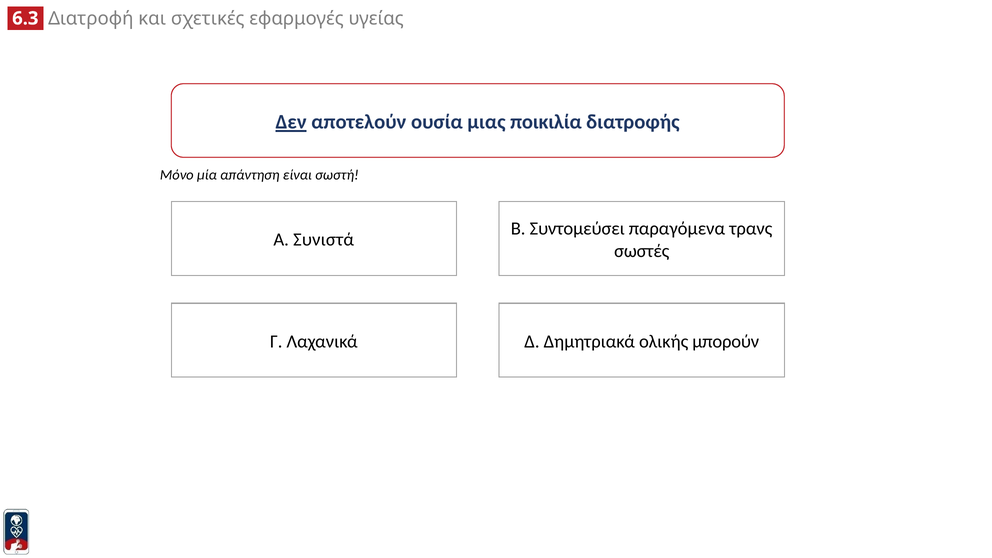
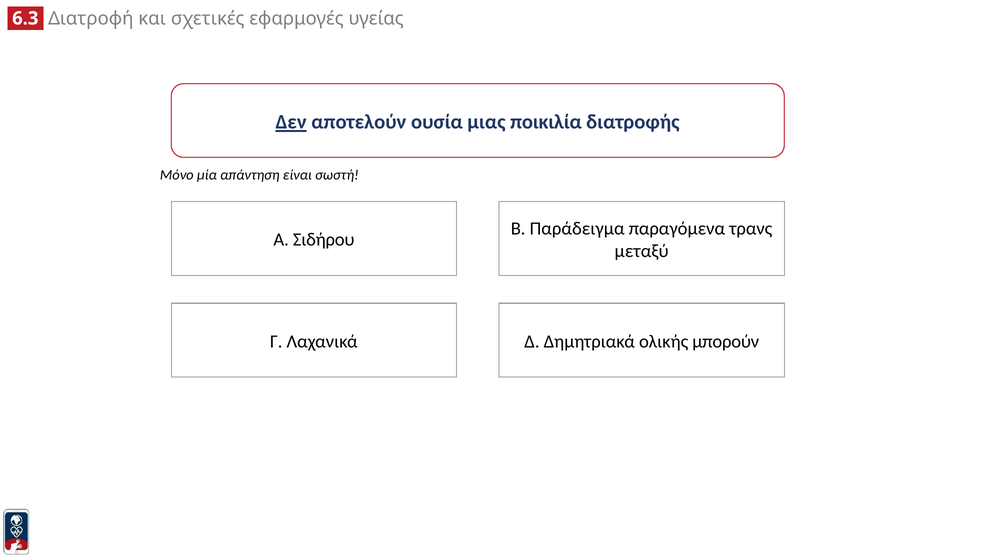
Συντομεύσει: Συντομεύσει -> Παράδειγμα
Συνιστά: Συνιστά -> Σιδήρου
σωστές: σωστές -> μεταξύ
